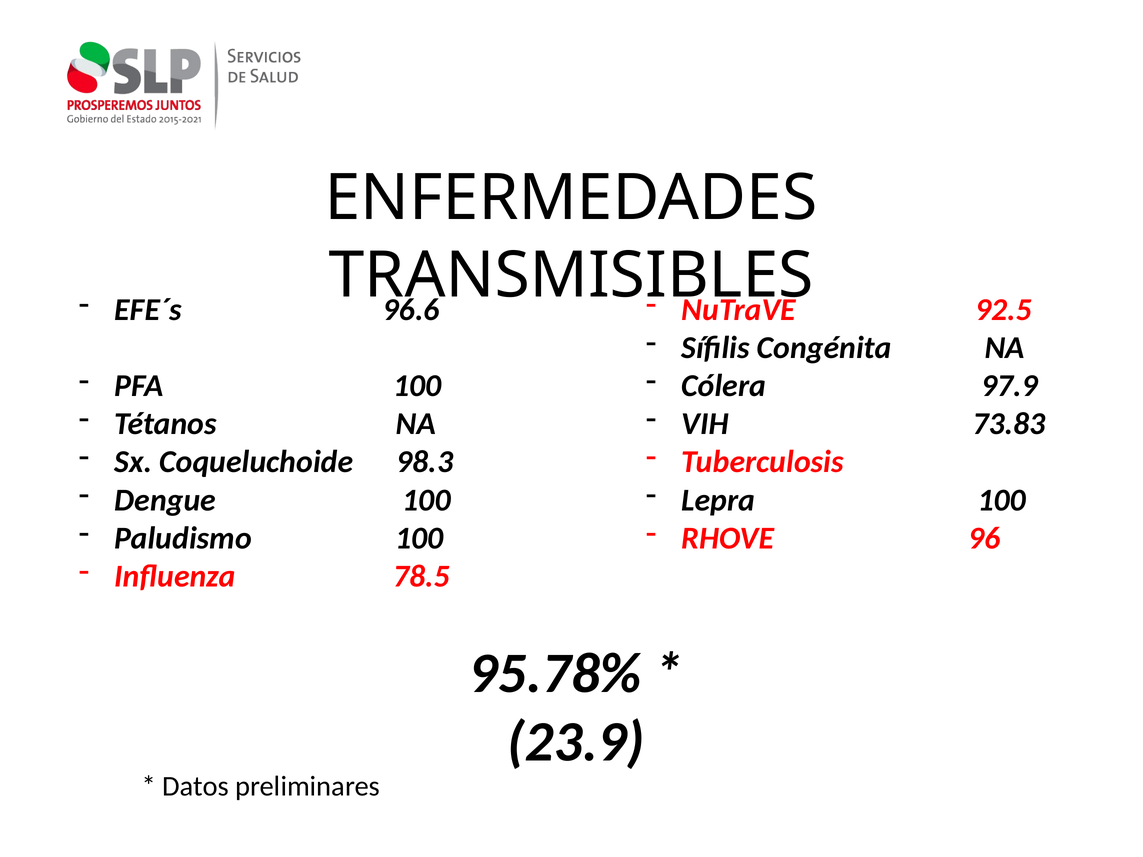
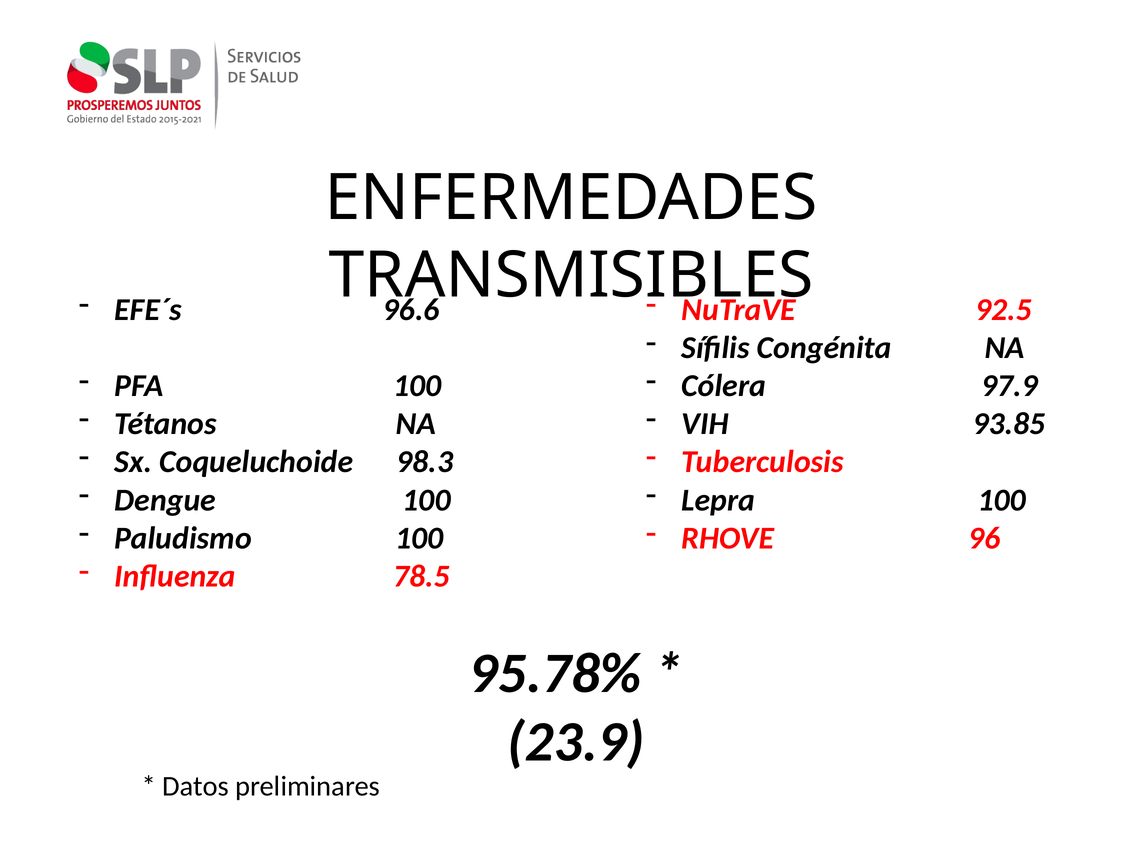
73.83: 73.83 -> 93.85
